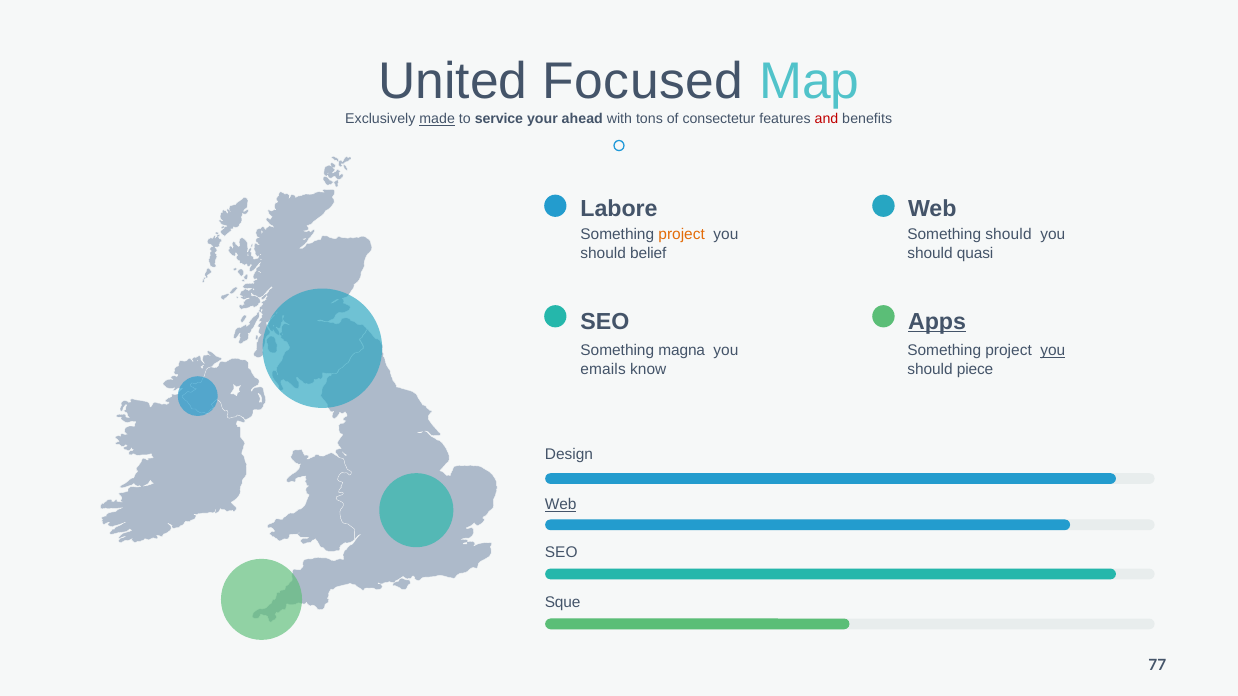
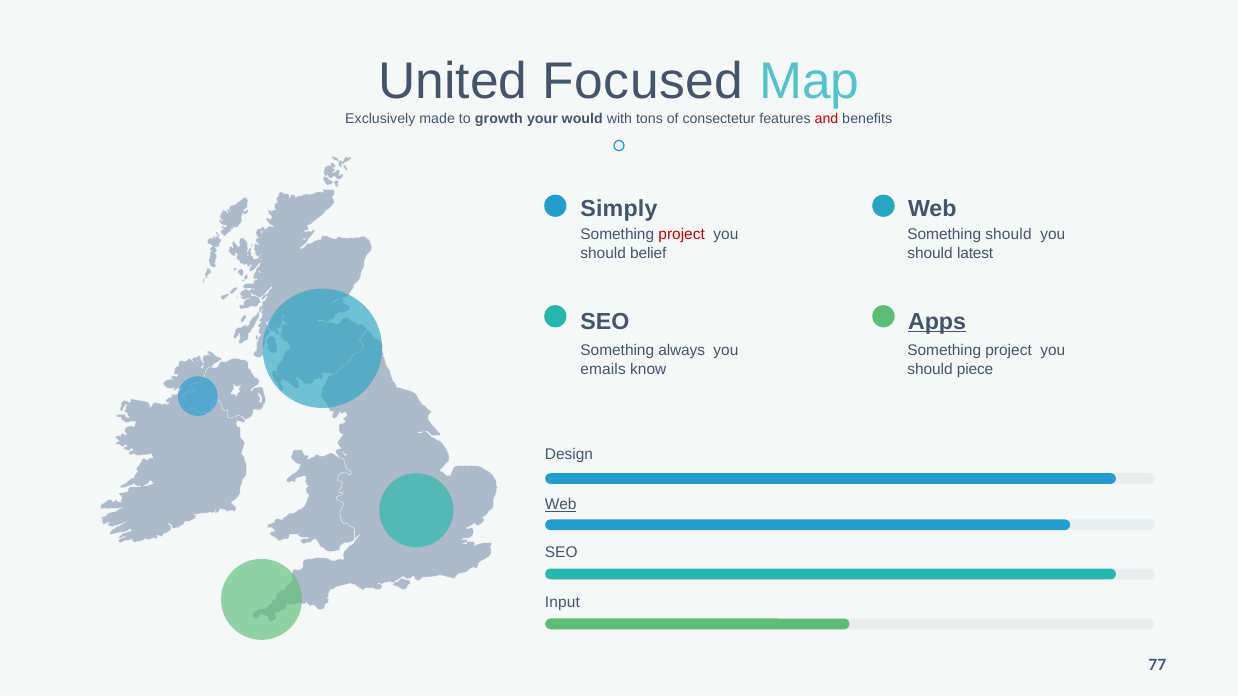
made underline: present -> none
service: service -> growth
ahead: ahead -> would
Labore: Labore -> Simply
project at (682, 235) colour: orange -> red
quasi: quasi -> latest
magna: magna -> always
you at (1053, 351) underline: present -> none
Sque: Sque -> Input
